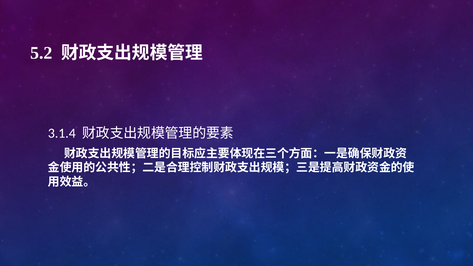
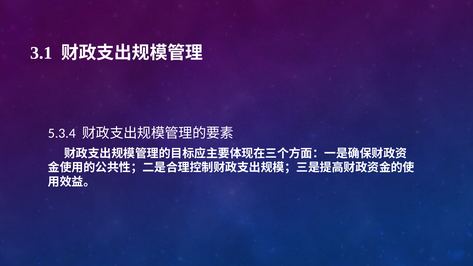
5.2: 5.2 -> 3.1
3.1.4: 3.1.4 -> 5.3.4
